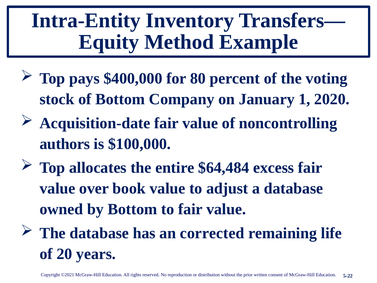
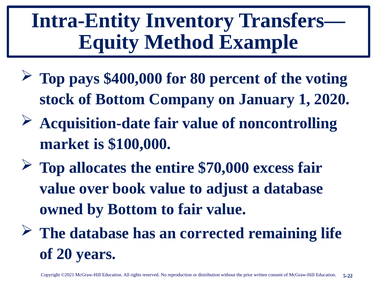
authors: authors -> market
$64,484: $64,484 -> $70,000
